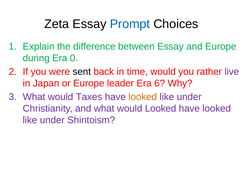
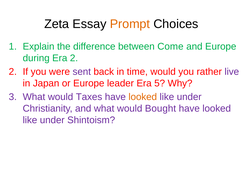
Prompt colour: blue -> orange
between Essay: Essay -> Come
Era 0: 0 -> 2
sent colour: black -> purple
6: 6 -> 5
would Looked: Looked -> Bought
